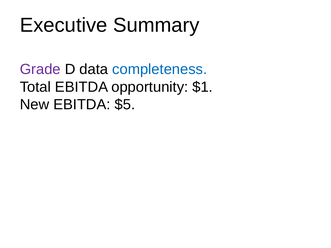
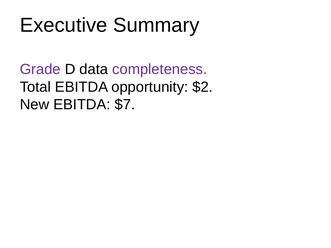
completeness colour: blue -> purple
$1: $1 -> $2
$5: $5 -> $7
